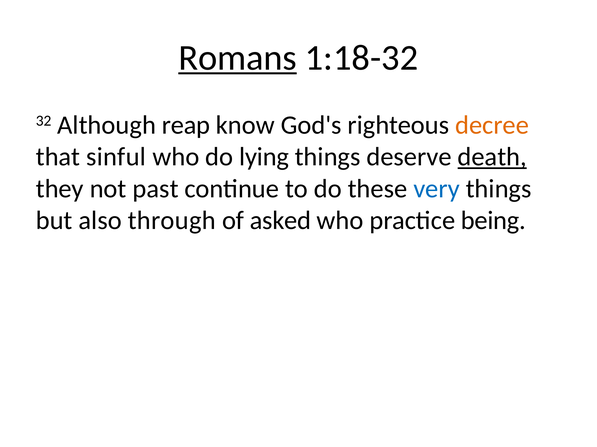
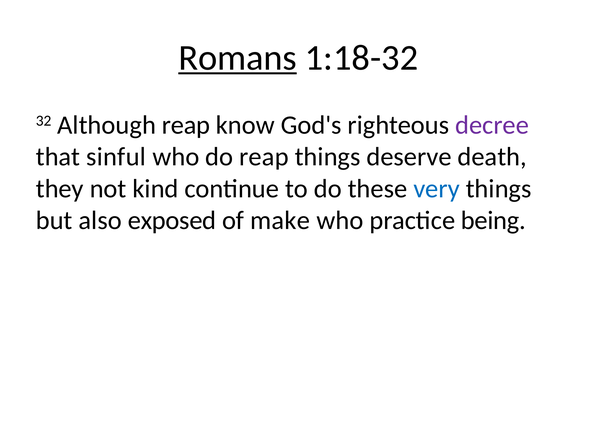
decree colour: orange -> purple
do lying: lying -> reap
death underline: present -> none
past: past -> kind
through: through -> exposed
asked: asked -> make
